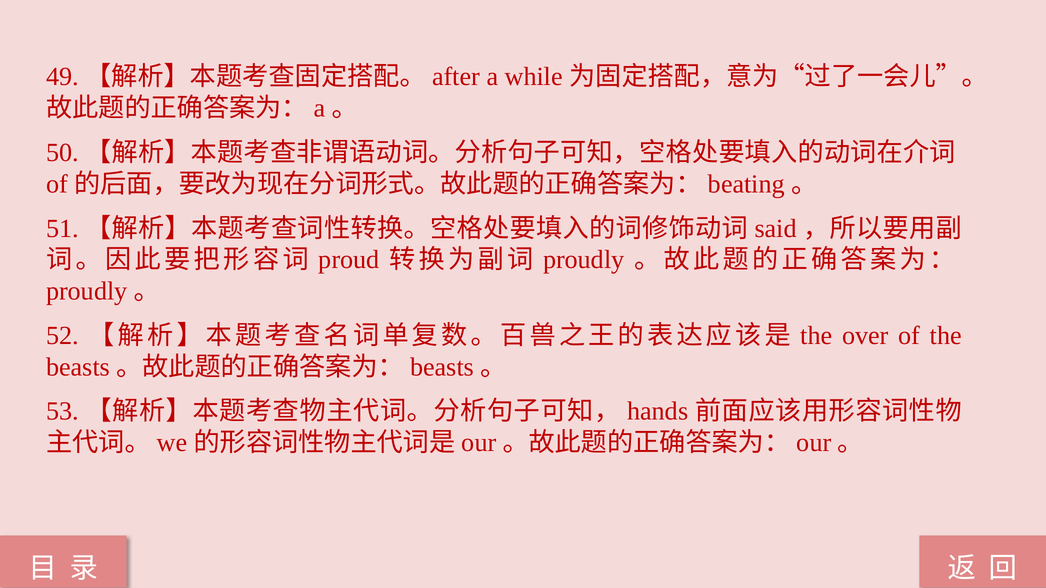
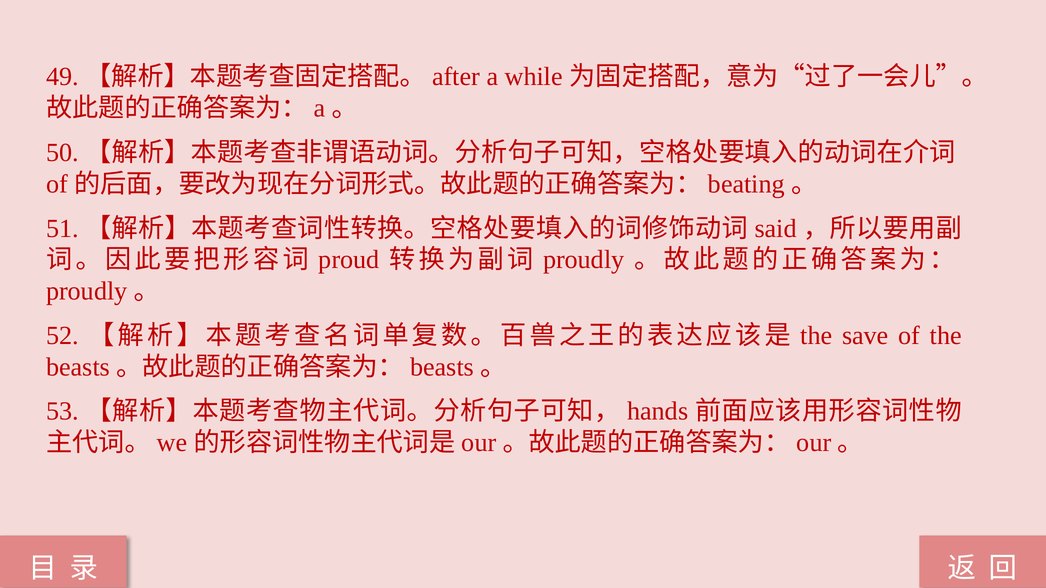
over: over -> save
